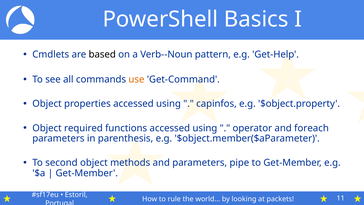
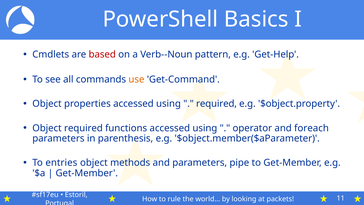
based colour: black -> red
capinfos at (216, 104): capinfos -> required
second: second -> entries
